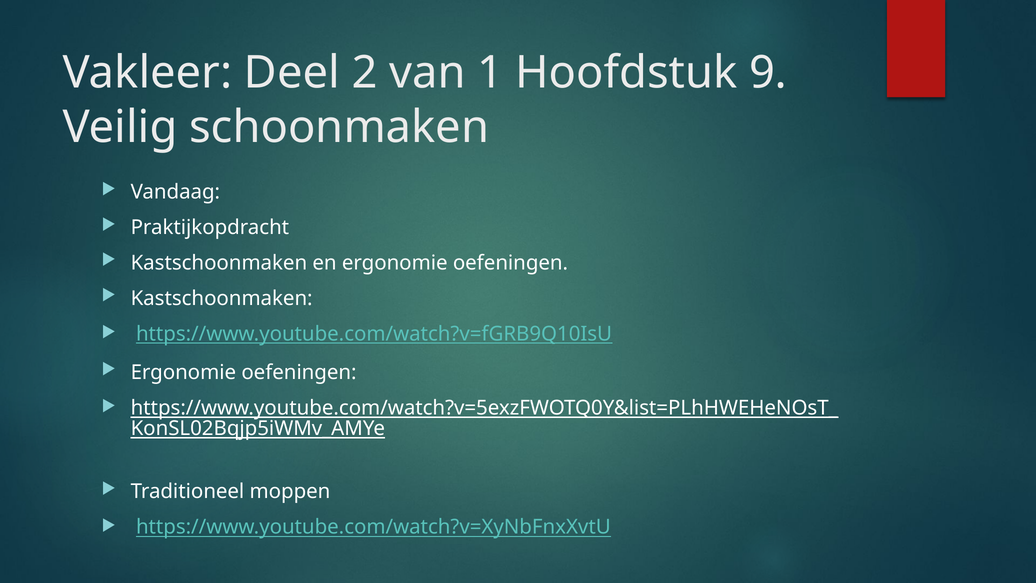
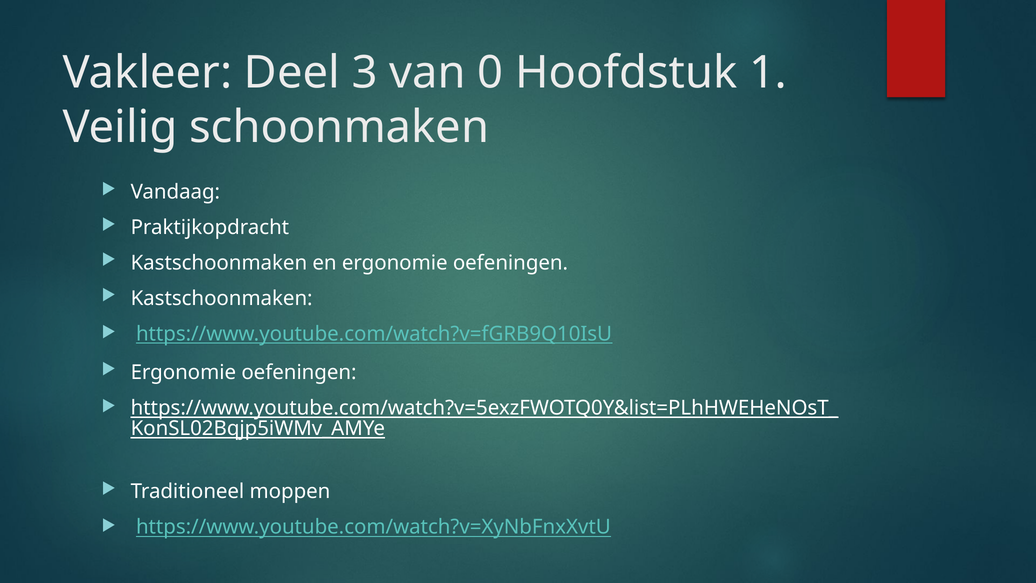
2: 2 -> 3
1: 1 -> 0
9: 9 -> 1
